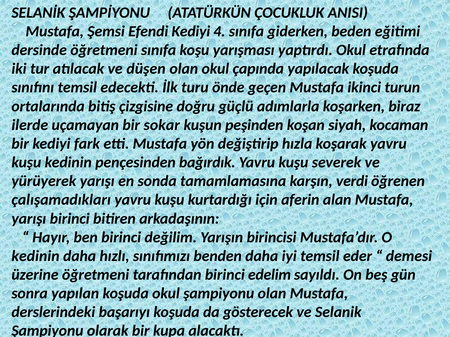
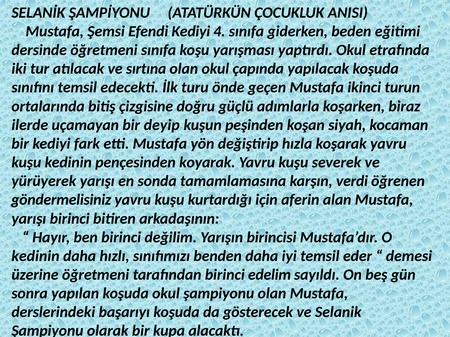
düşen: düşen -> sırtına
sokar: sokar -> deyip
bağırdık: bağırdık -> koyarak
çalışamadıkları: çalışamadıkları -> göndermelisiniz
